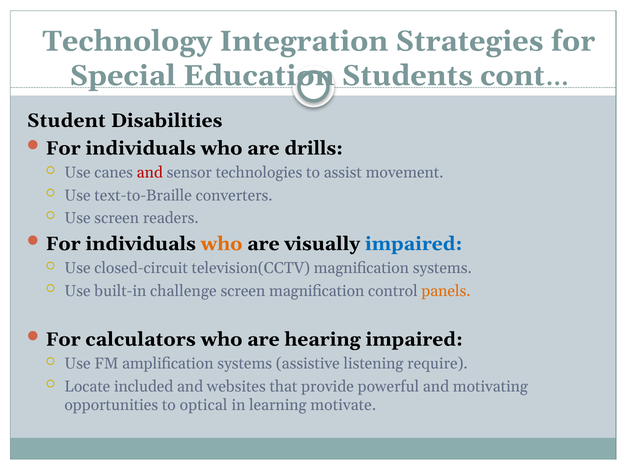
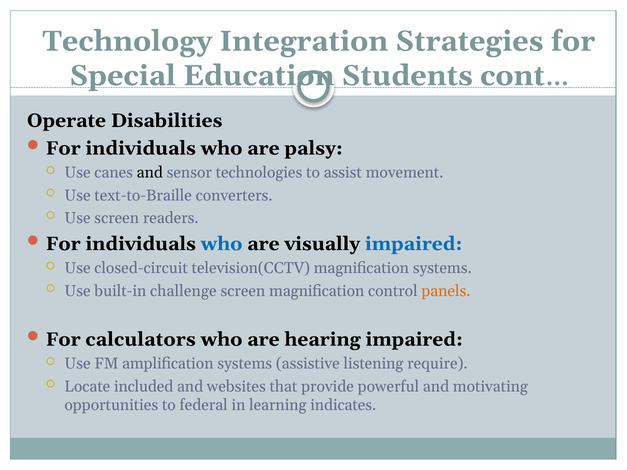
Student: Student -> Operate
drills: drills -> palsy
and at (150, 173) colour: red -> black
who at (222, 244) colour: orange -> blue
optical: optical -> federal
motivate: motivate -> indicates
